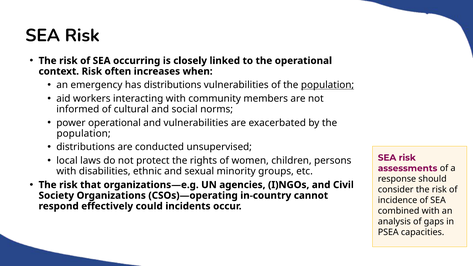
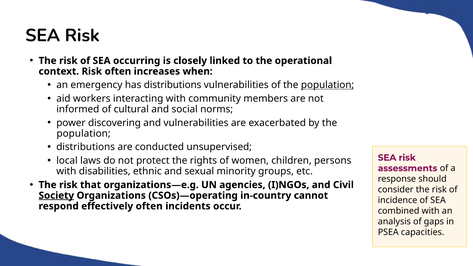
power operational: operational -> discovering
Society underline: none -> present
effectively could: could -> often
